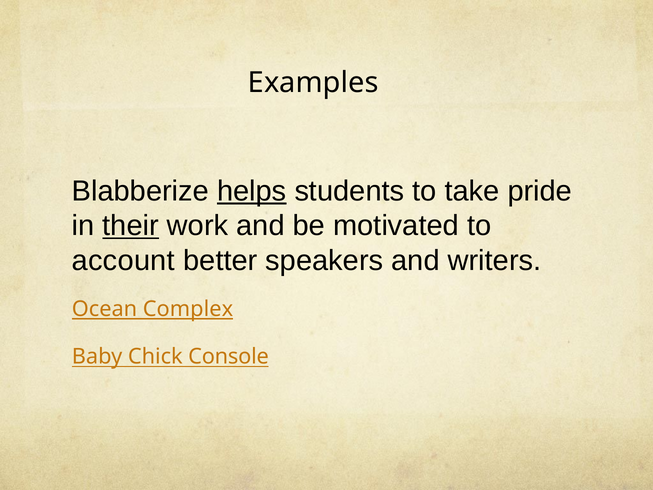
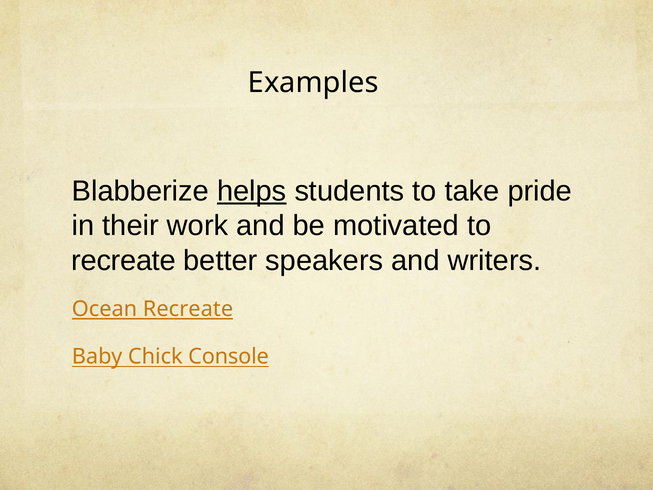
their underline: present -> none
account at (123, 261): account -> recreate
Ocean Complex: Complex -> Recreate
